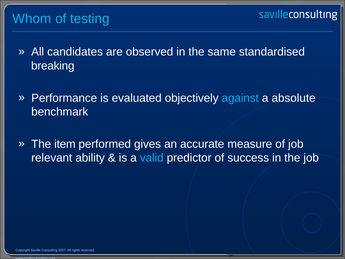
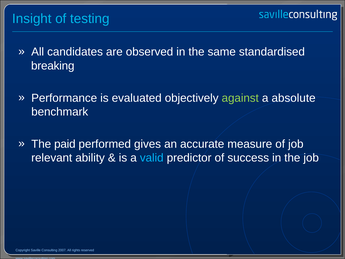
Whom: Whom -> Insight
against colour: light blue -> light green
item: item -> paid
